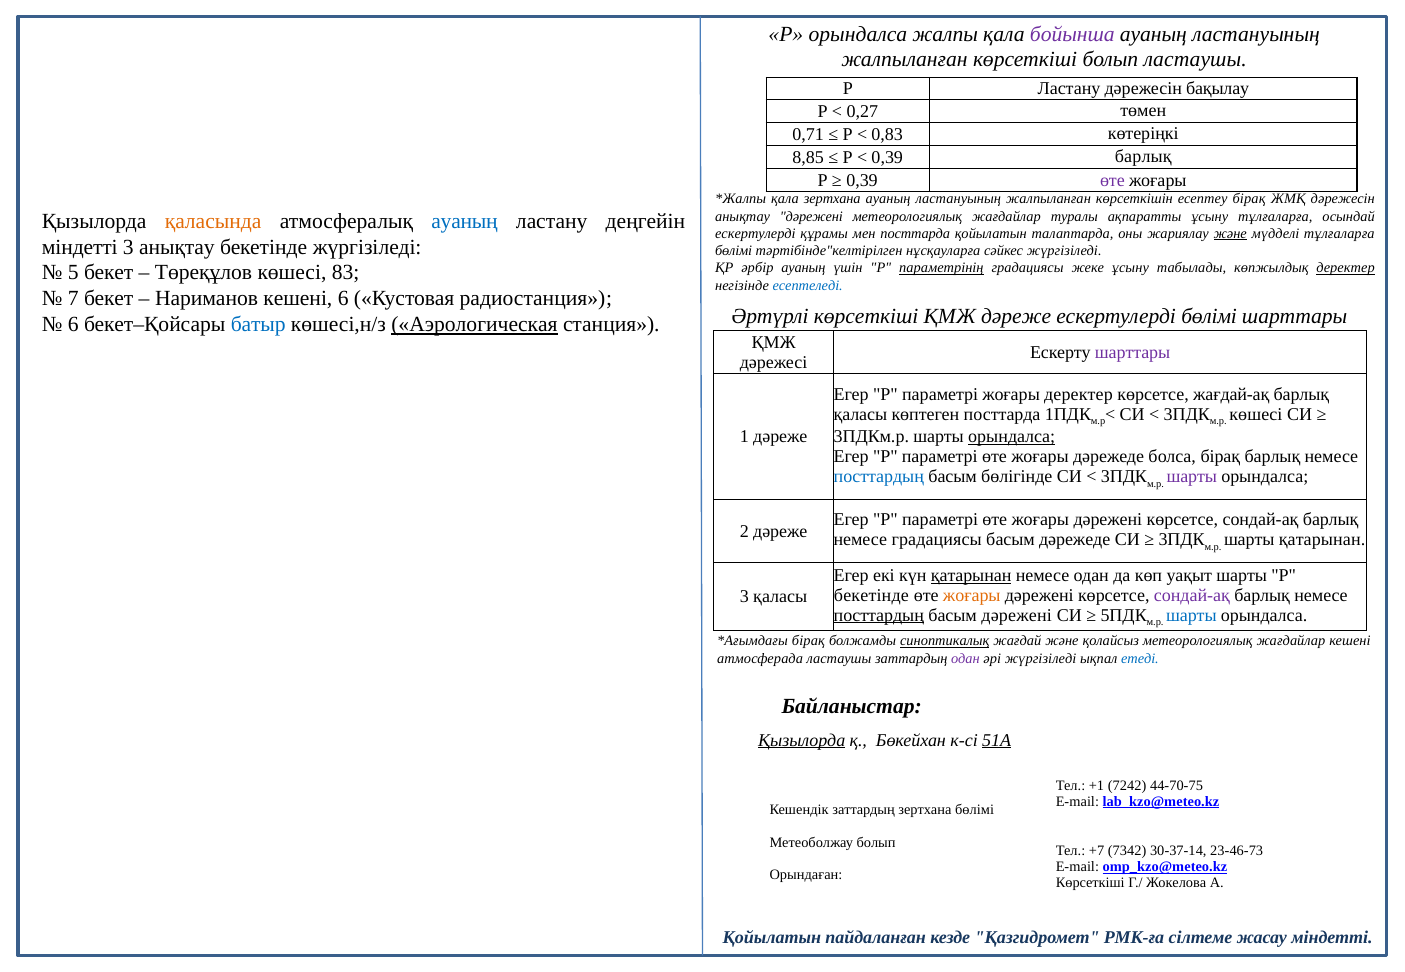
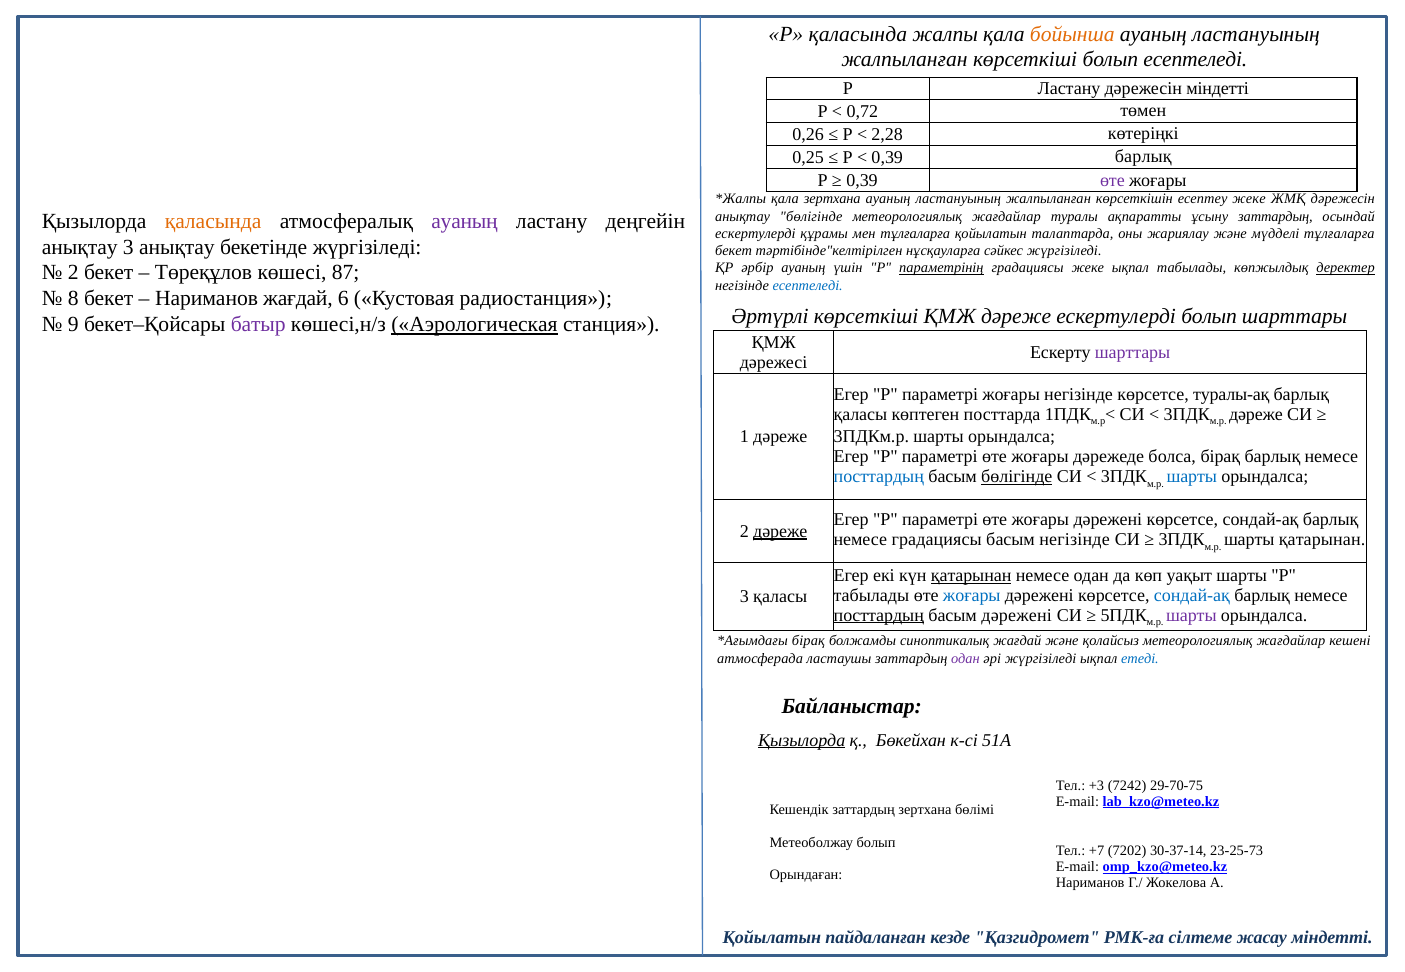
Р орындалса: орындалса -> қаласында
бойынша colour: purple -> orange
болып ластаушы: ластаушы -> есептеледі
дәрежесін бақылау: бақылау -> міндетті
0,27: 0,27 -> 0,72
0,71: 0,71 -> 0,26
0,83: 0,83 -> 2,28
8,85: 8,85 -> 0,25
есептеу бірақ: бірақ -> жеке
анықтау дәрежені: дәрежені -> бөлігінде
ұсыну тұлғаларға: тұлғаларға -> заттардың
ауаның at (465, 221) colour: blue -> purple
мен посттарда: посттарда -> тұлғаларға
және at (1230, 234) underline: present -> none
міндетті at (80, 247): міндетті -> анықтау
бөлімі at (734, 251): бөлімі -> бекет
жеке ұсыну: ұсыну -> ықпал
5 at (73, 273): 5 -> 2
83: 83 -> 87
7: 7 -> 8
Нариманов кешені: кешені -> жағдай
ескертулерді бөлімі: бөлімі -> болып
6 at (73, 325): 6 -> 9
батыр colour: blue -> purple
жоғары деректер: деректер -> негізінде
жағдай-ақ: жағдай-ақ -> туралы-ақ
көшесі at (1256, 414): көшесі -> дәреже
орындалса at (1012, 437) underline: present -> none
бөлігінде at (1017, 477) underline: none -> present
шарты at (1192, 477) colour: purple -> blue
дәреже at (780, 532) underline: none -> present
басым дәрежеде: дәрежеде -> негізінде
бекетінде at (871, 596): бекетінде -> табылады
жоғары at (972, 596) colour: orange -> blue
сондай-ақ at (1192, 596) colour: purple -> blue
шарты at (1191, 615) colour: blue -> purple
синоптикалық underline: present -> none
51А underline: present -> none
+1: +1 -> +3
44-70-75: 44-70-75 -> 29-70-75
7342: 7342 -> 7202
23-46-73: 23-46-73 -> 23-25-73
Көрсеткіші at (1090, 883): Көрсеткіші -> Нариманов
